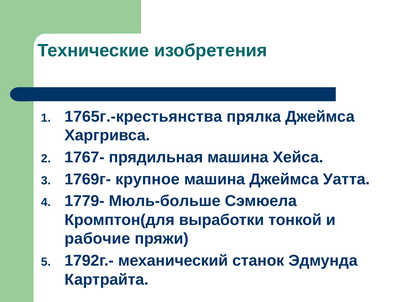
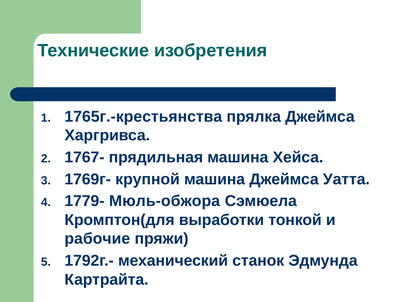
крупное: крупное -> крупной
Мюль-больше: Мюль-больше -> Мюль-обжора
